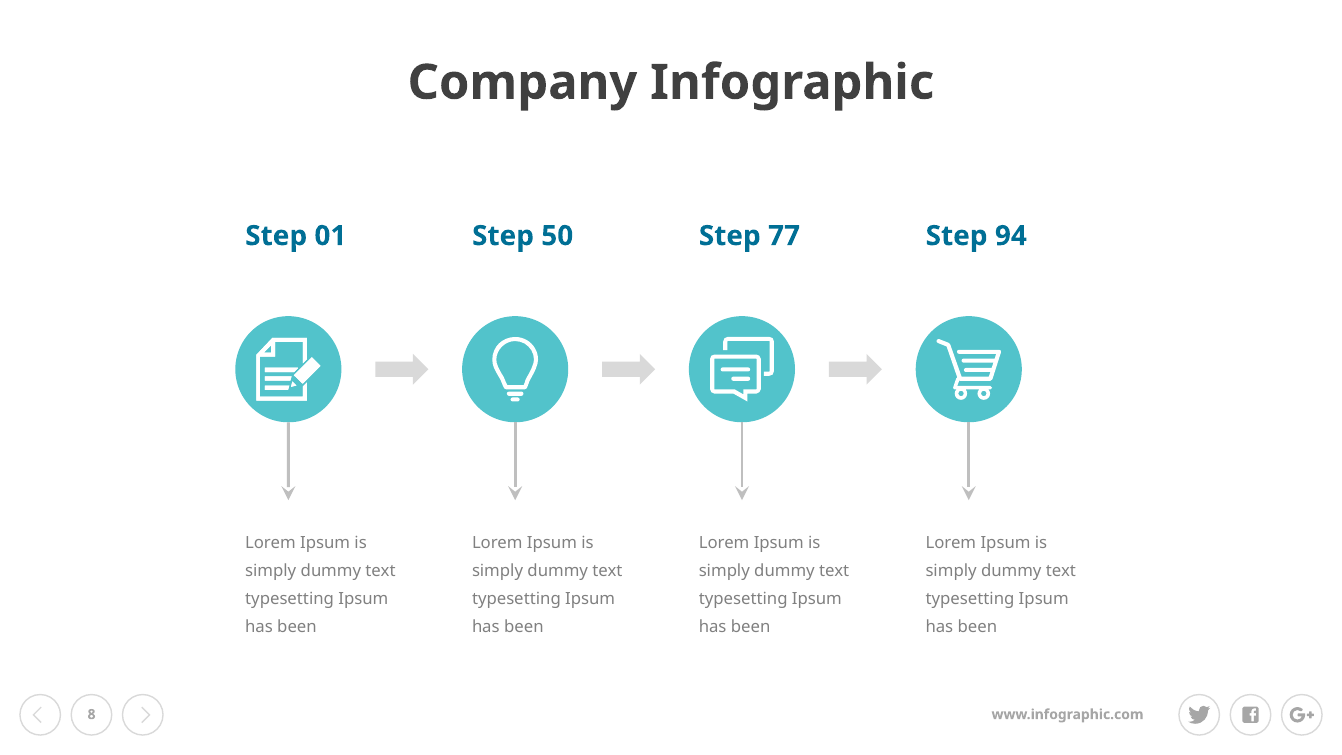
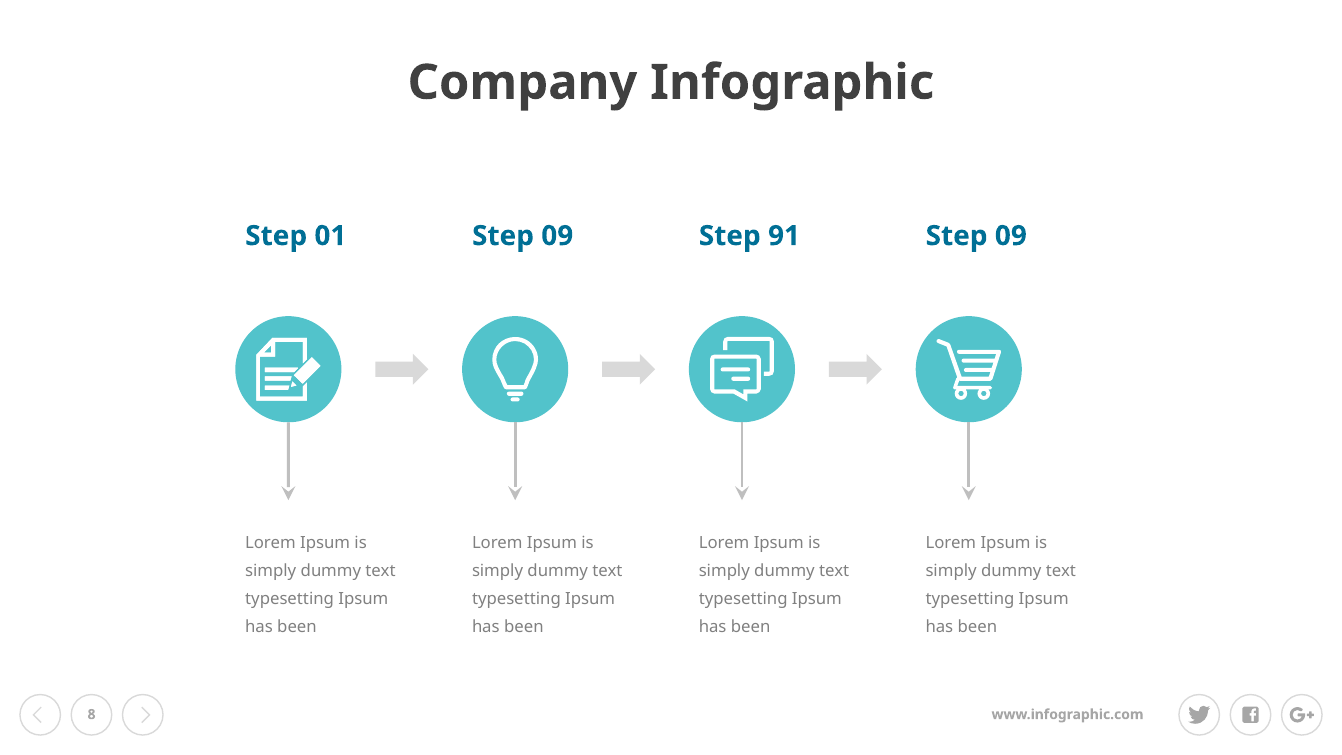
50 at (557, 236): 50 -> 09
77: 77 -> 91
01 Step 94: 94 -> 09
